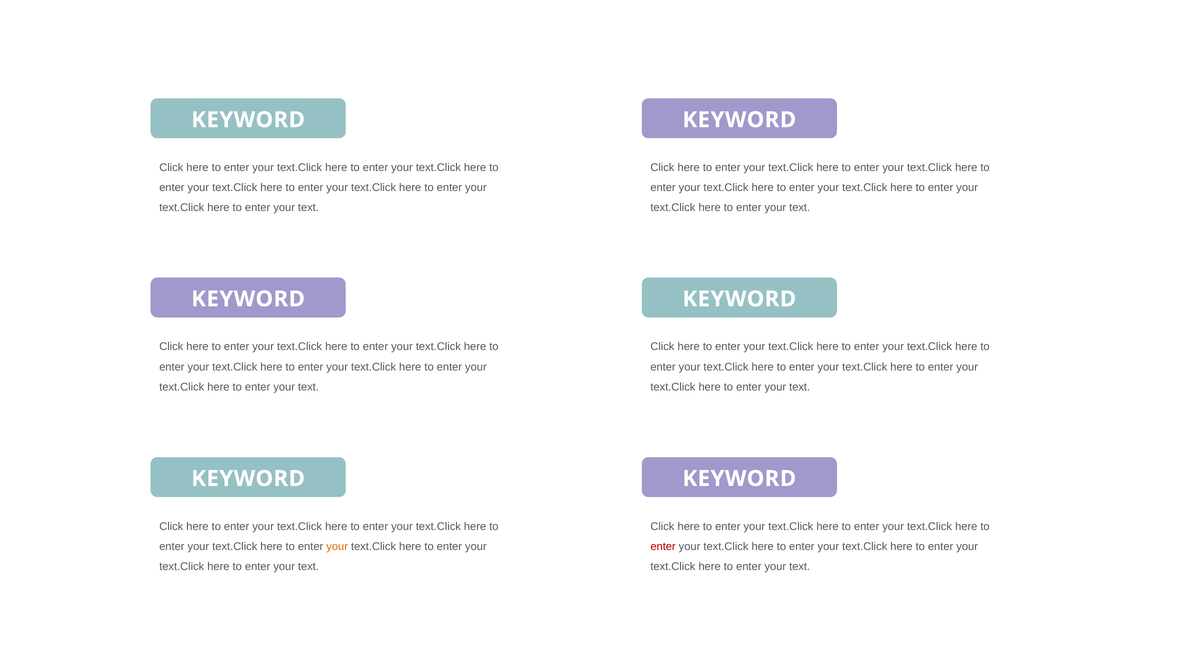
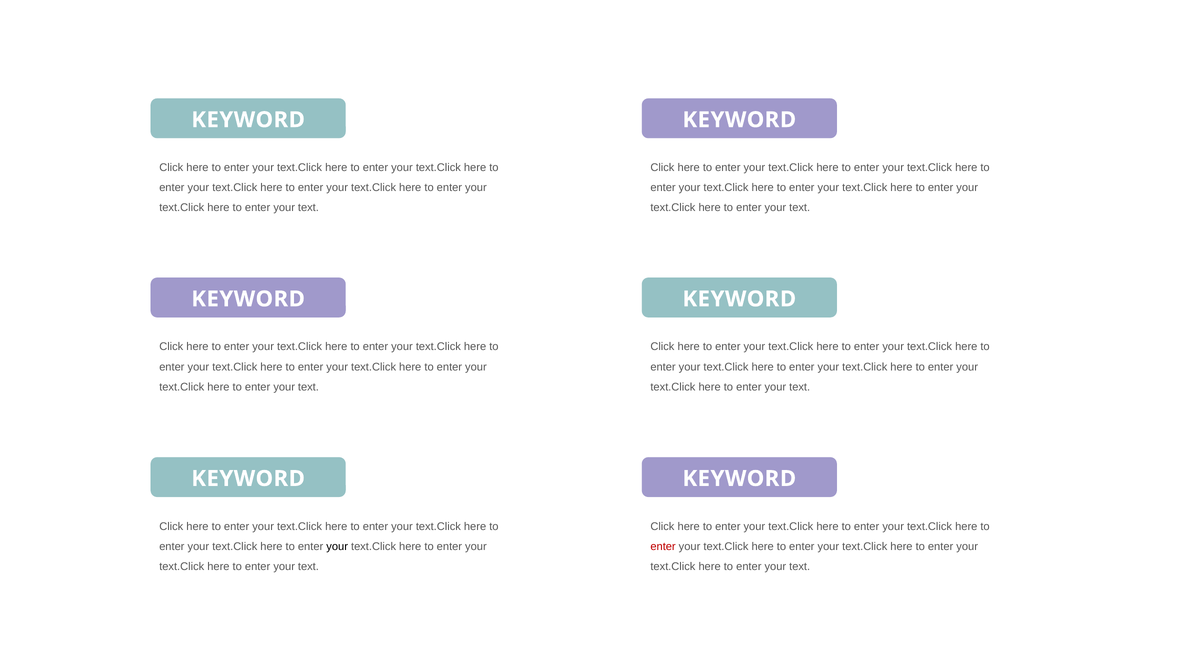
your at (337, 546) colour: orange -> black
